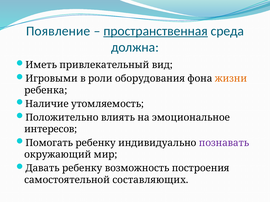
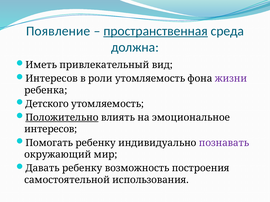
Игровыми at (52, 79): Игровыми -> Интересов
роли оборудования: оборудования -> утомляемость
жизни colour: orange -> purple
Наличие: Наличие -> Детского
Положительно underline: none -> present
составляющих: составляющих -> использования
